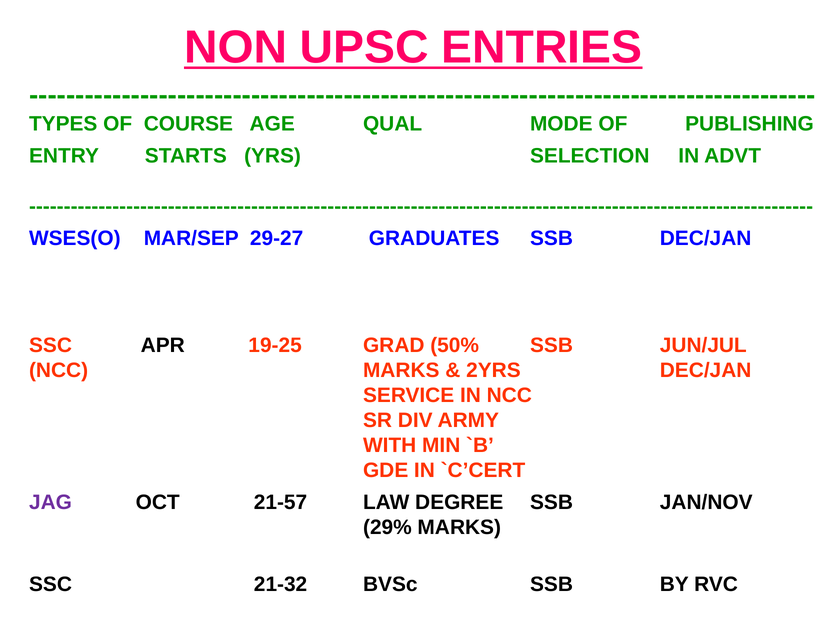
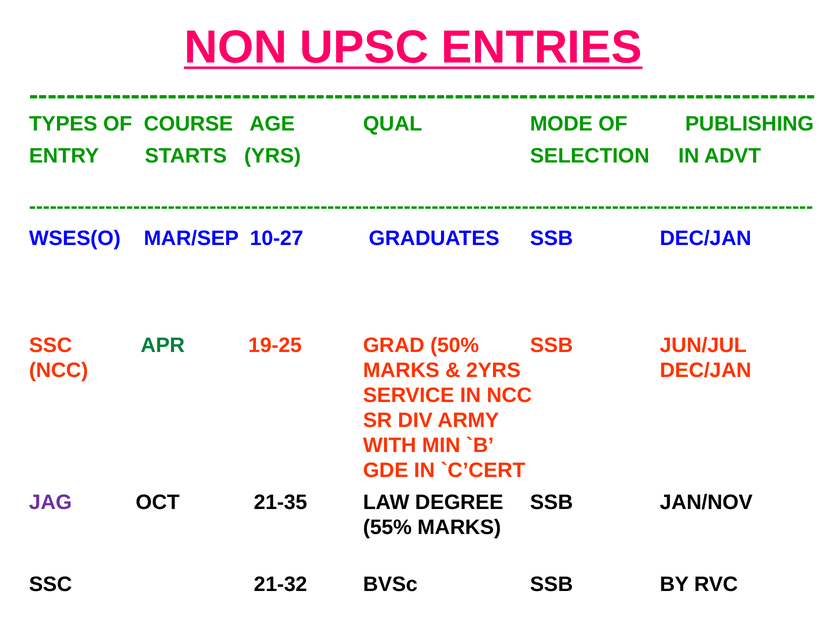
29-27: 29-27 -> 10-27
APR colour: black -> green
21-57: 21-57 -> 21-35
29%: 29% -> 55%
